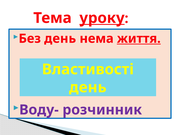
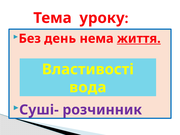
уроку underline: present -> none
день at (88, 87): день -> вода
Воду-: Воду- -> Суші-
